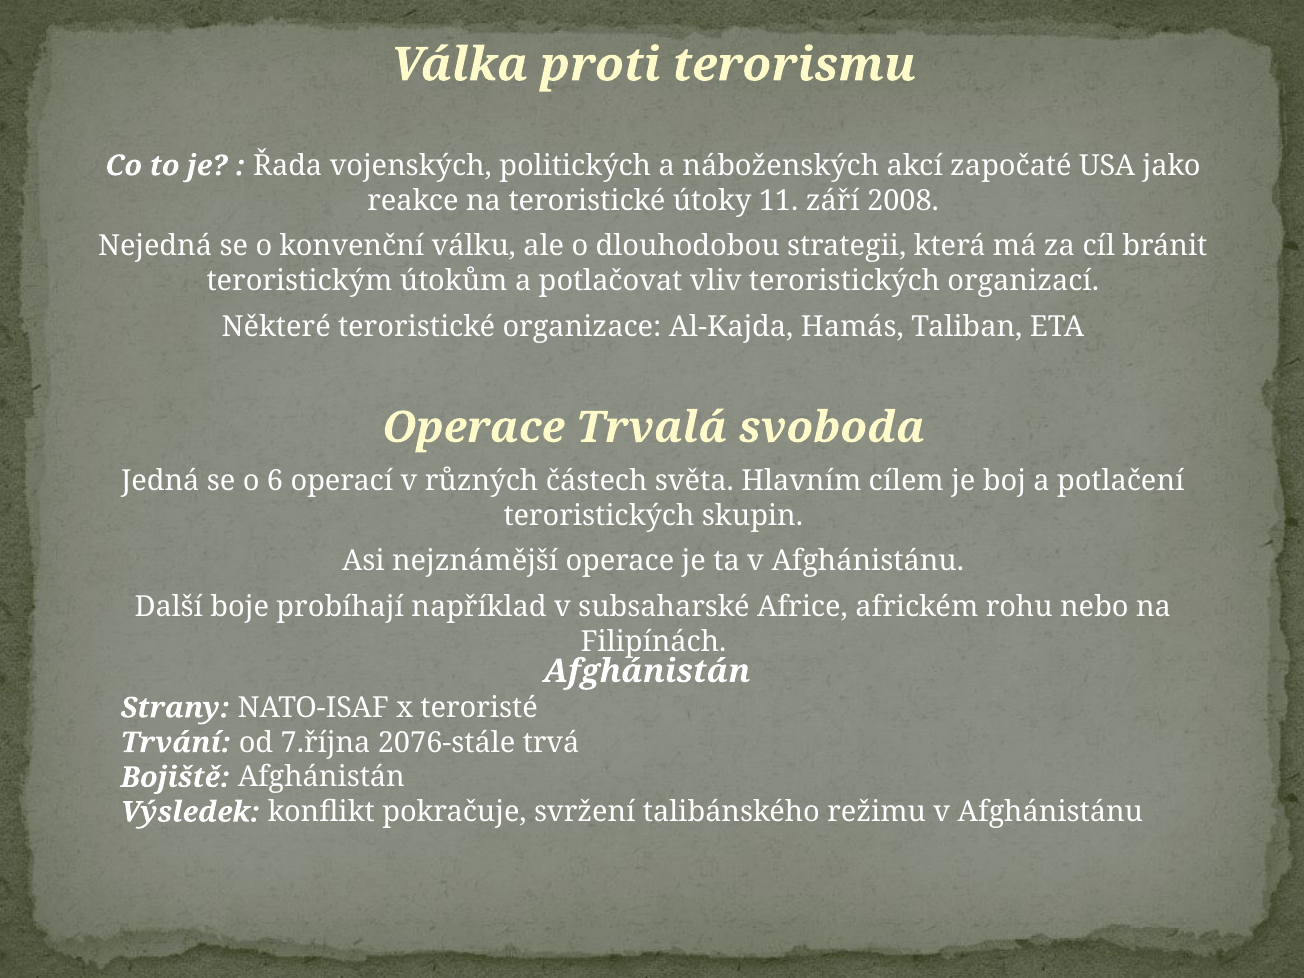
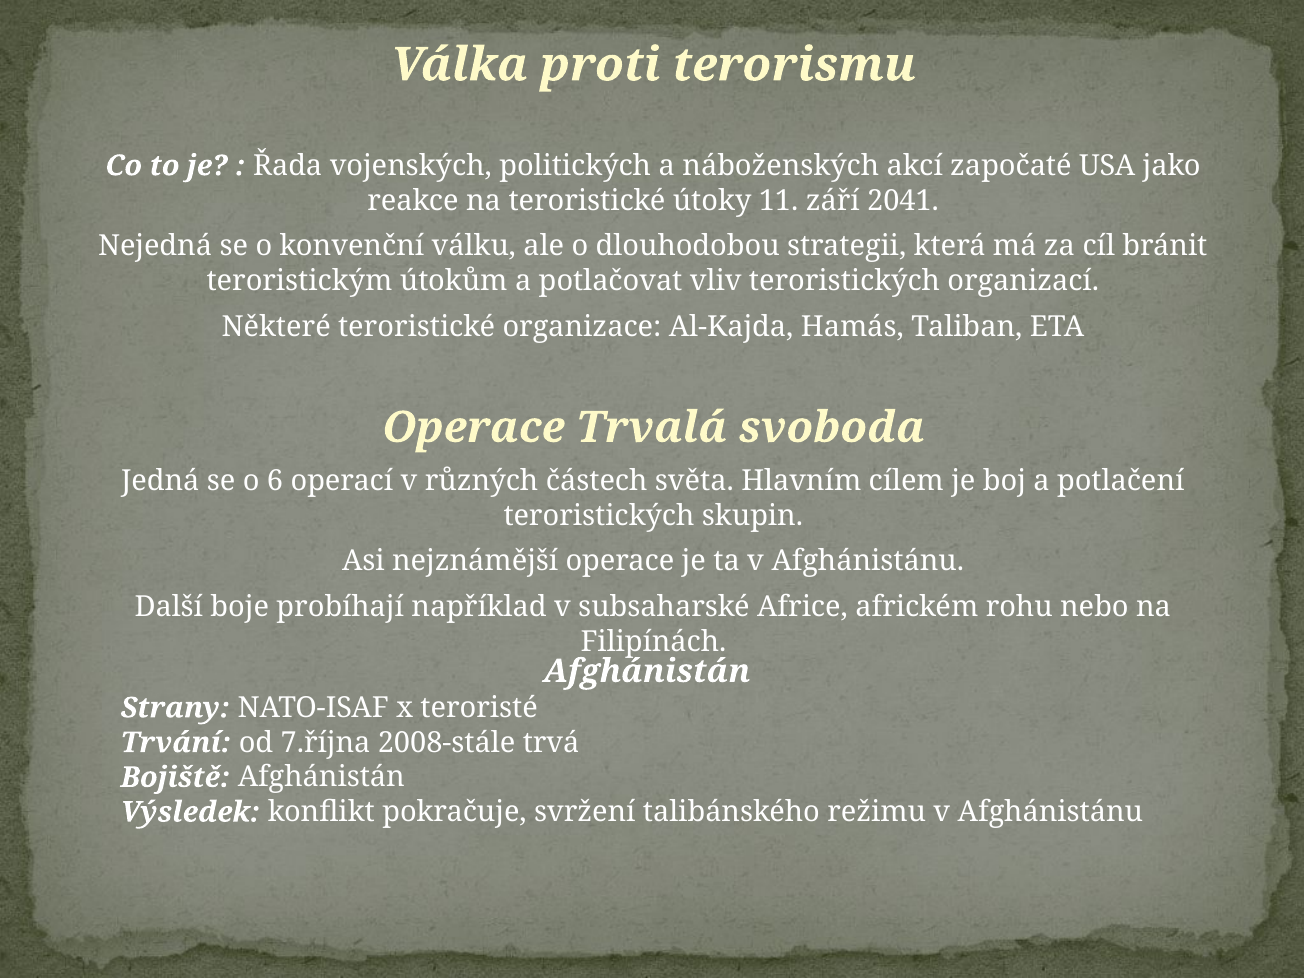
2008: 2008 -> 2041
2076-stále: 2076-stále -> 2008-stále
